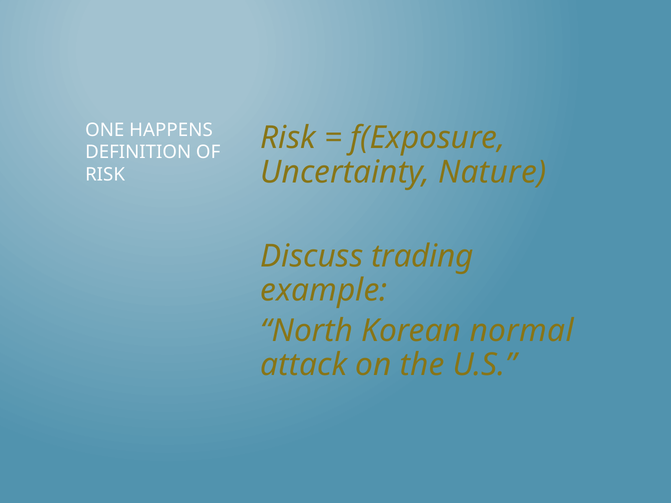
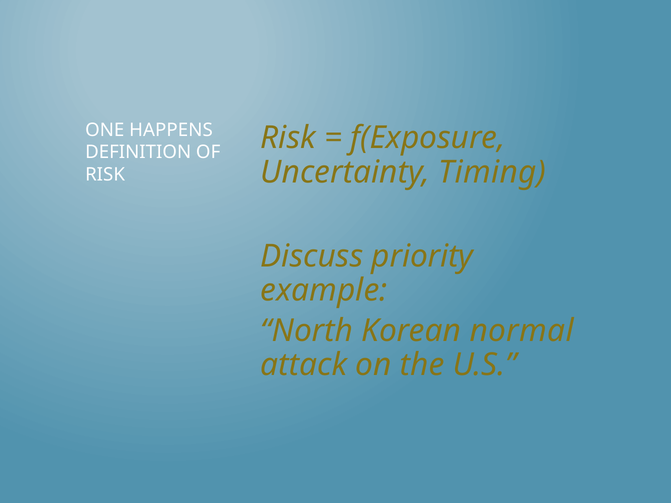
Nature: Nature -> Timing
trading: trading -> priority
